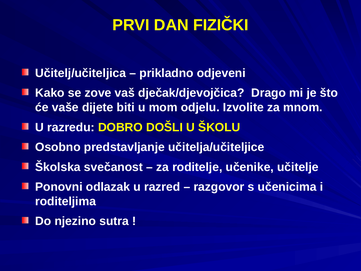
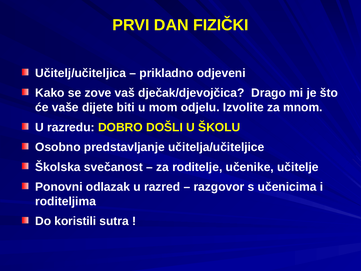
njezino: njezino -> koristili
